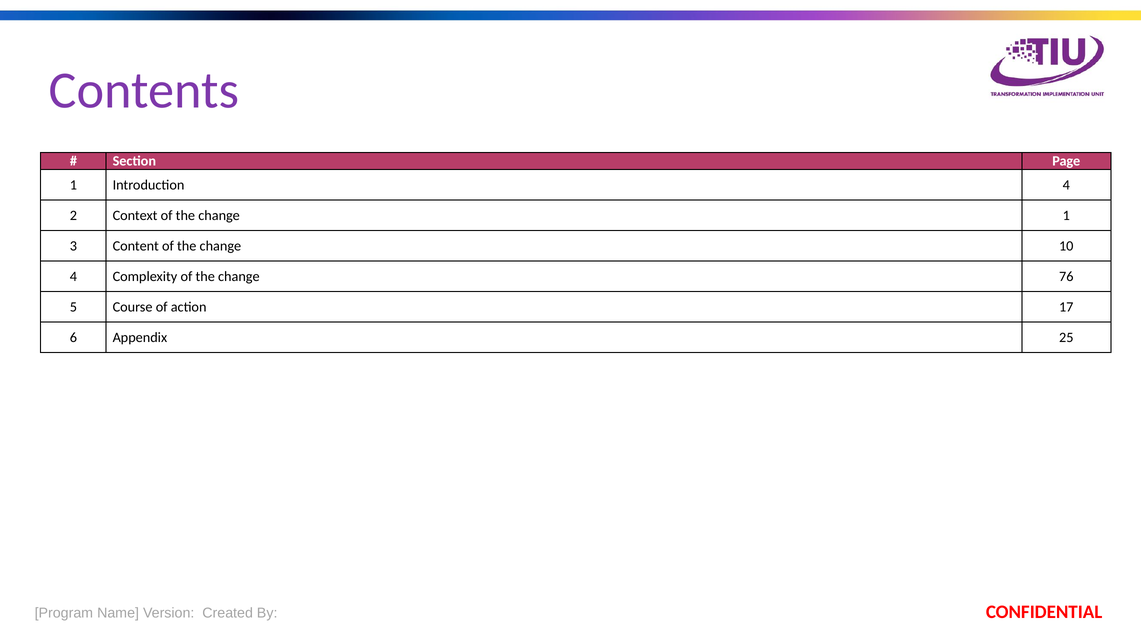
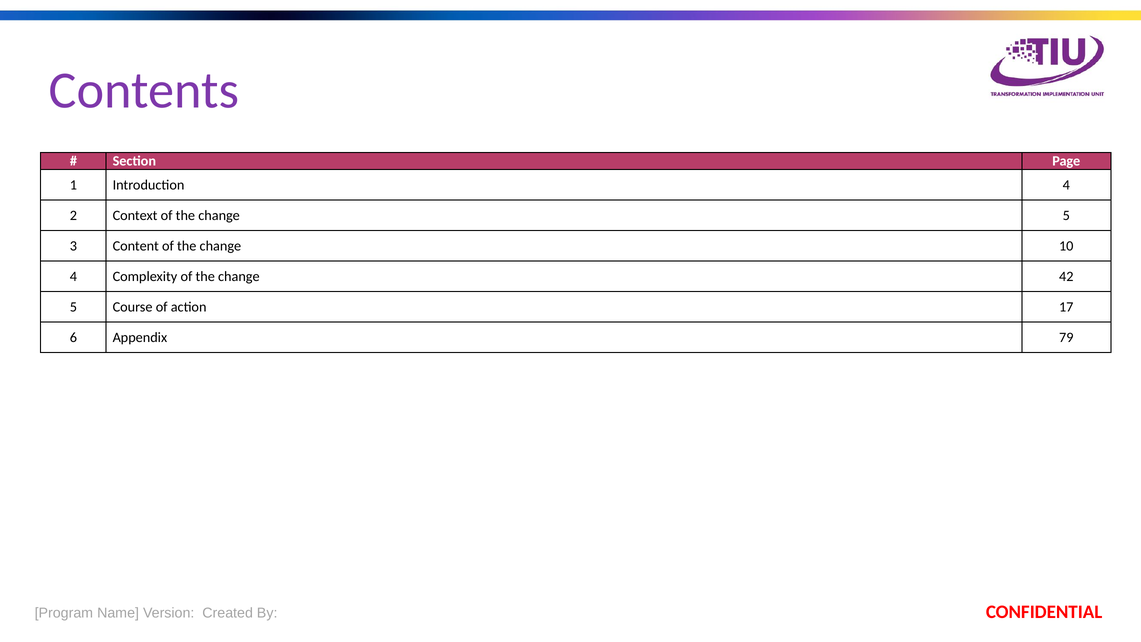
change 1: 1 -> 5
76: 76 -> 42
25: 25 -> 79
